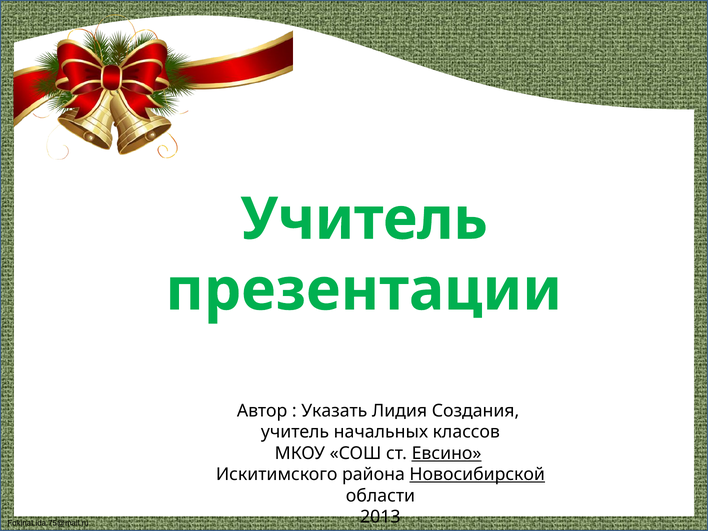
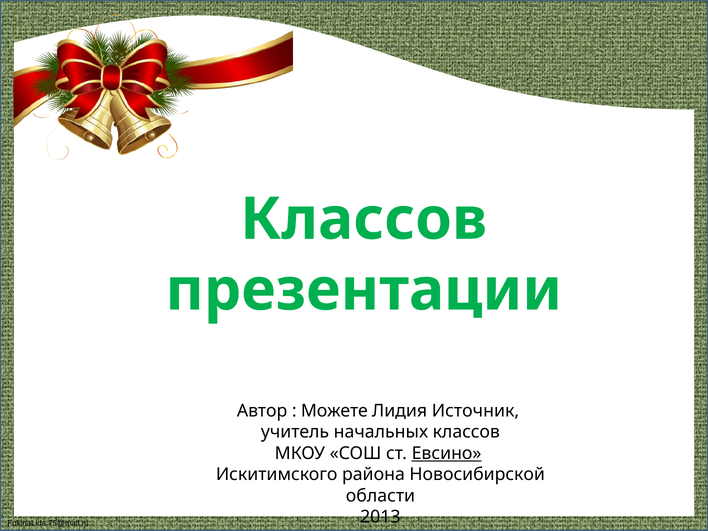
Учитель at (364, 219): Учитель -> Классов
Указать: Указать -> Можете
Создания: Создания -> Источник
Новосибирской underline: present -> none
